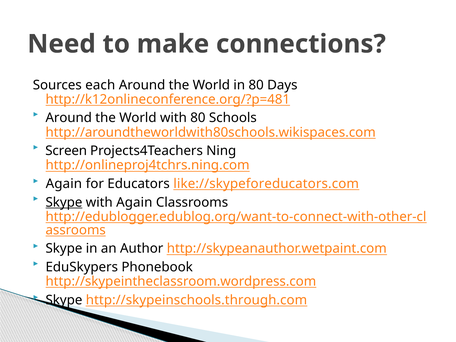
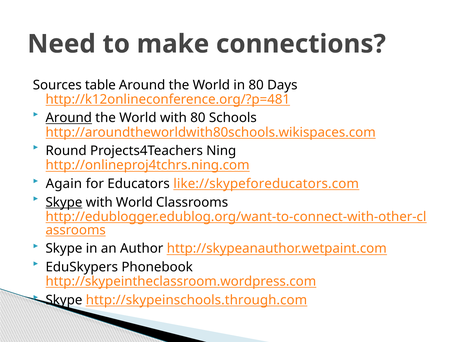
each: each -> table
Around at (69, 118) underline: none -> present
Screen: Screen -> Round
with Again: Again -> World
